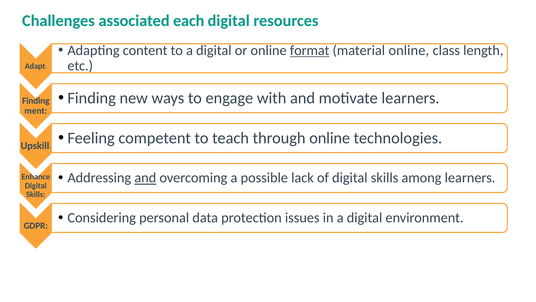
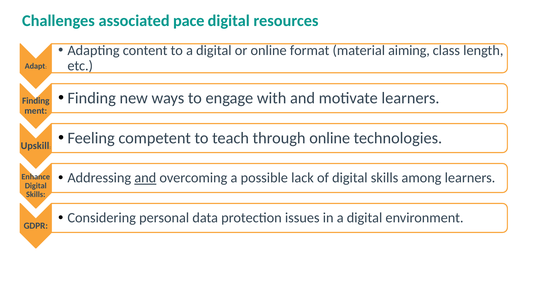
each: each -> pace
format underline: present -> none
material online: online -> aiming
